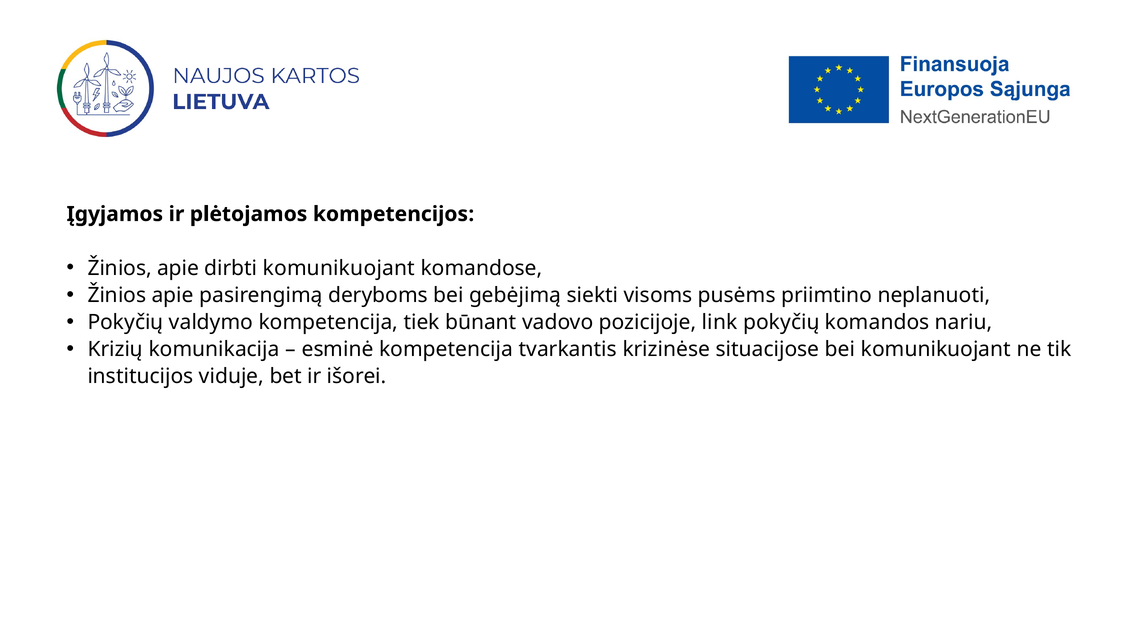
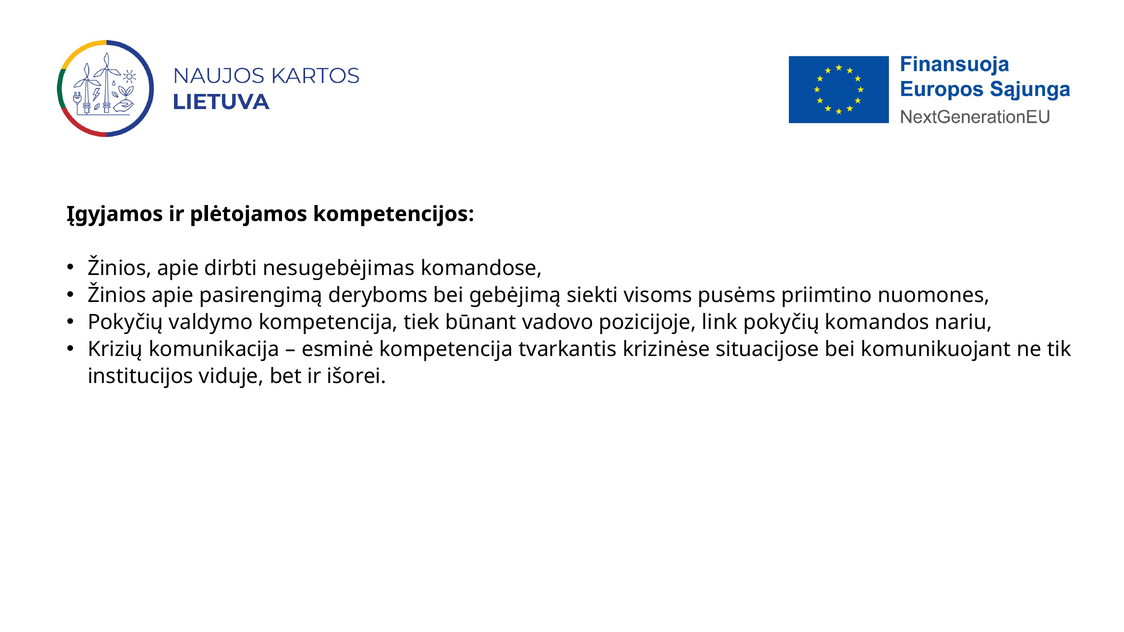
dirbti komunikuojant: komunikuojant -> nesugebėjimas
neplanuoti: neplanuoti -> nuomones
